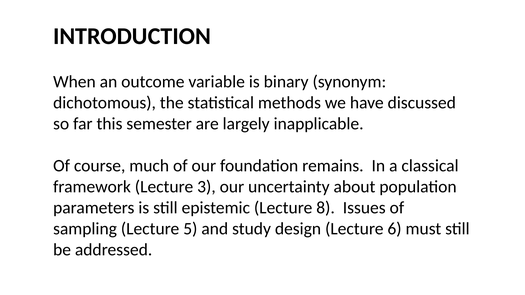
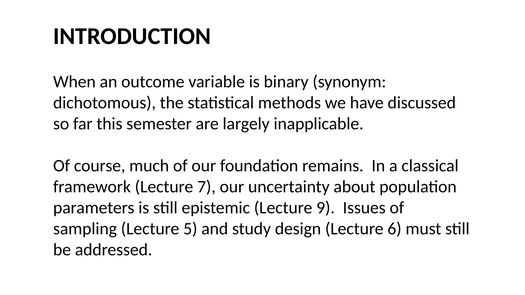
3: 3 -> 7
8: 8 -> 9
